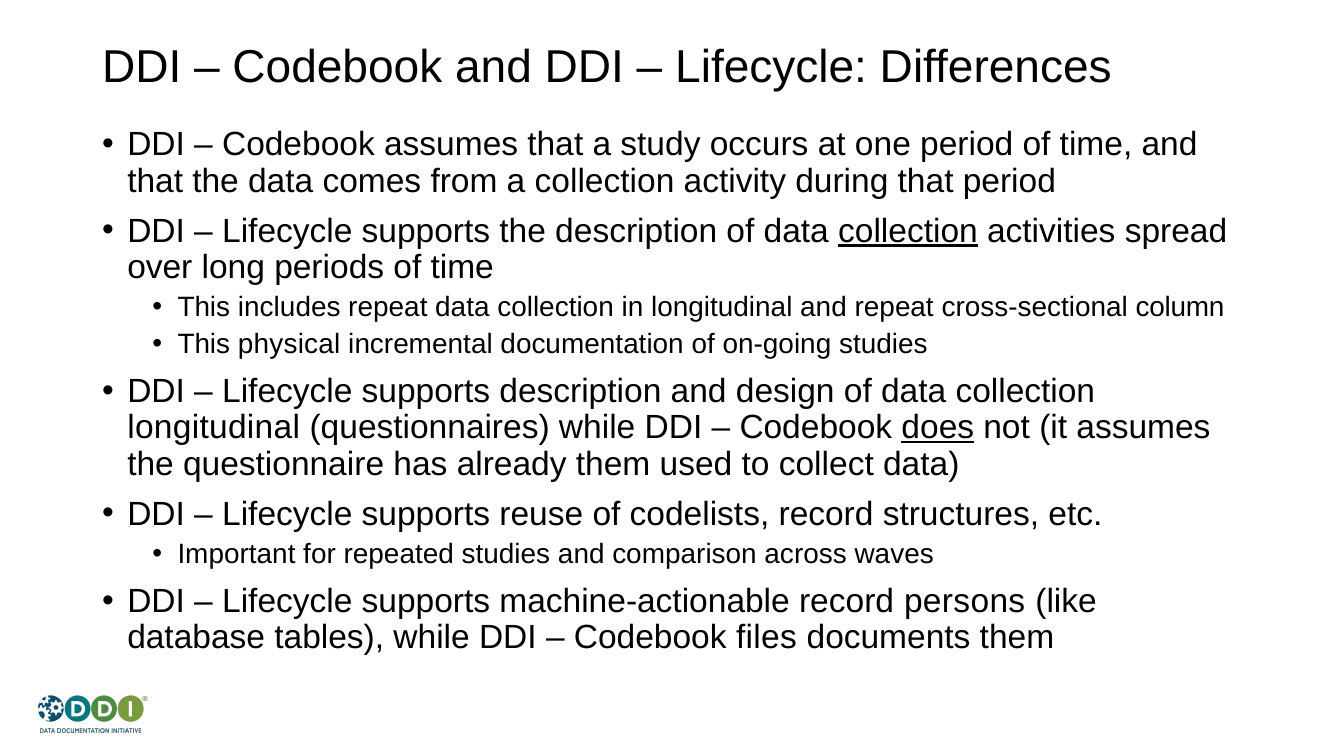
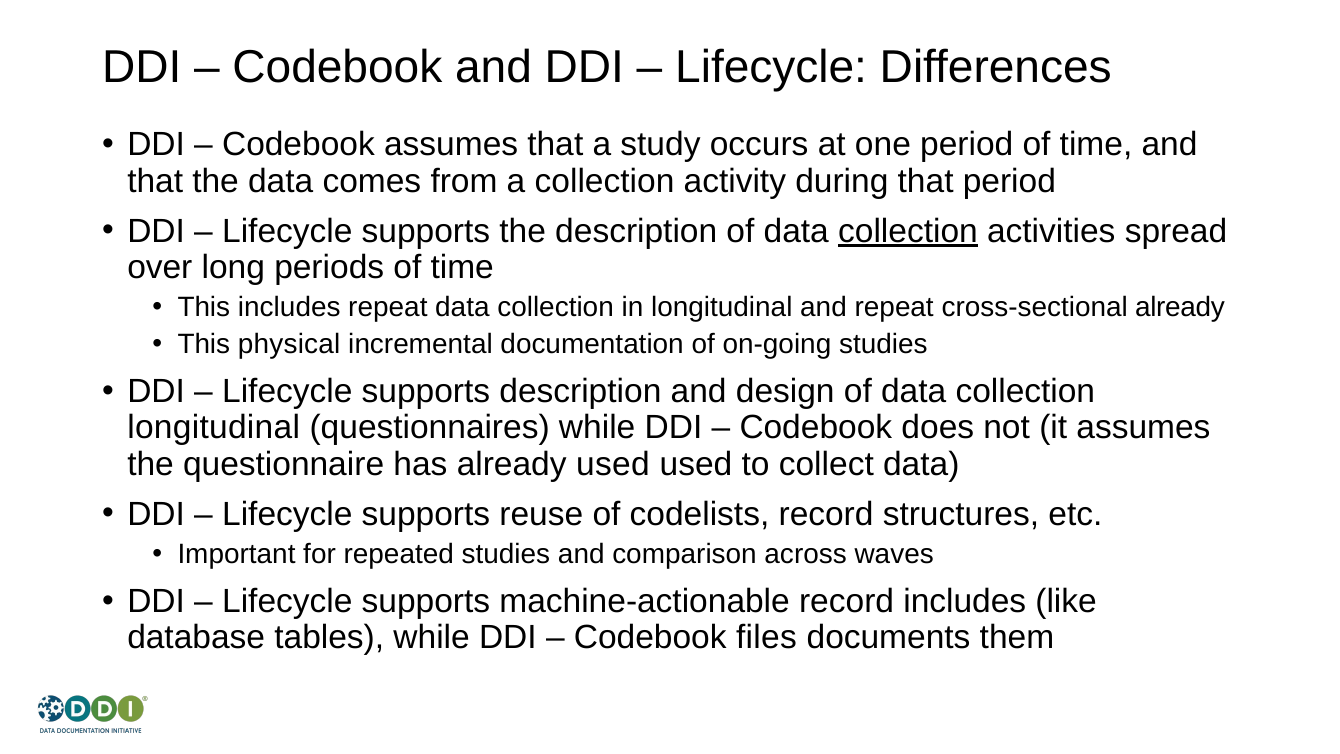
cross-sectional column: column -> already
does underline: present -> none
already them: them -> used
record persons: persons -> includes
